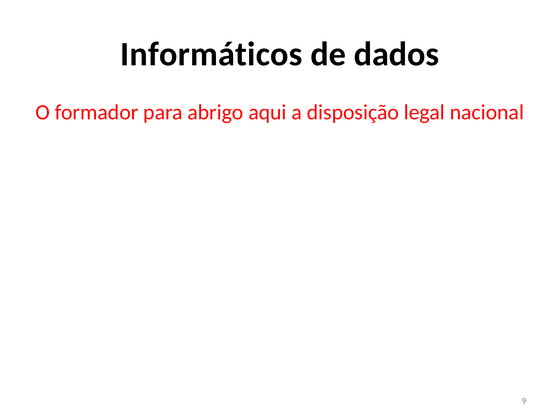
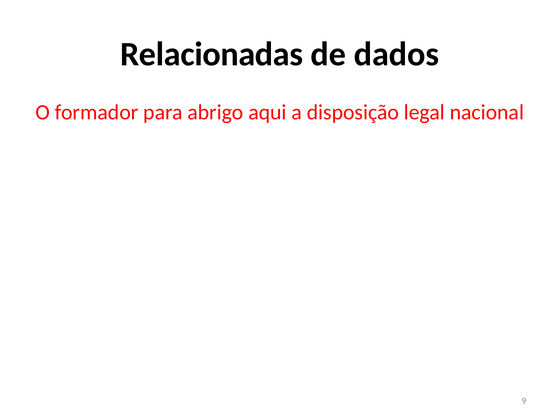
Informáticos: Informáticos -> Relacionadas
